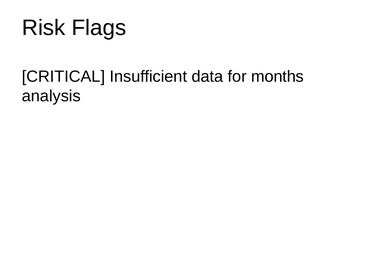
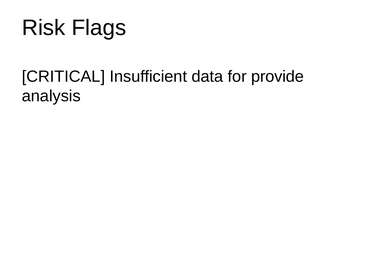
months: months -> provide
